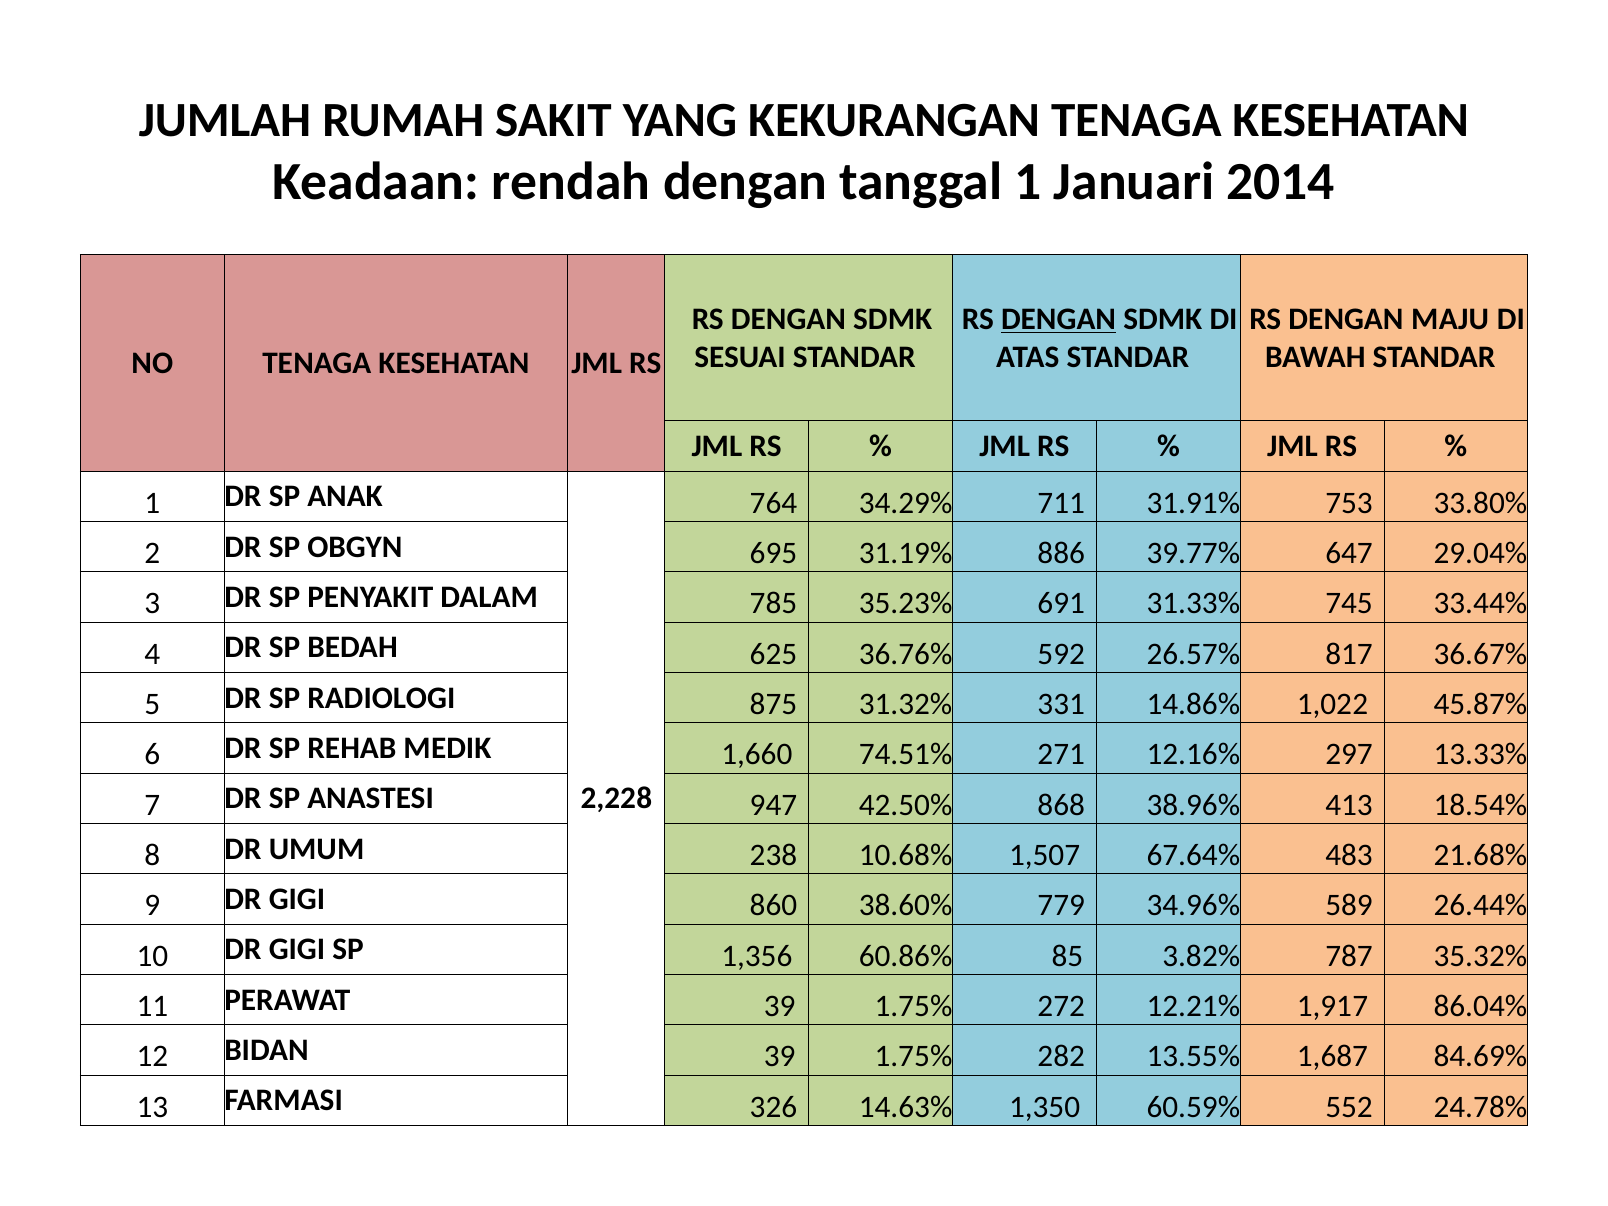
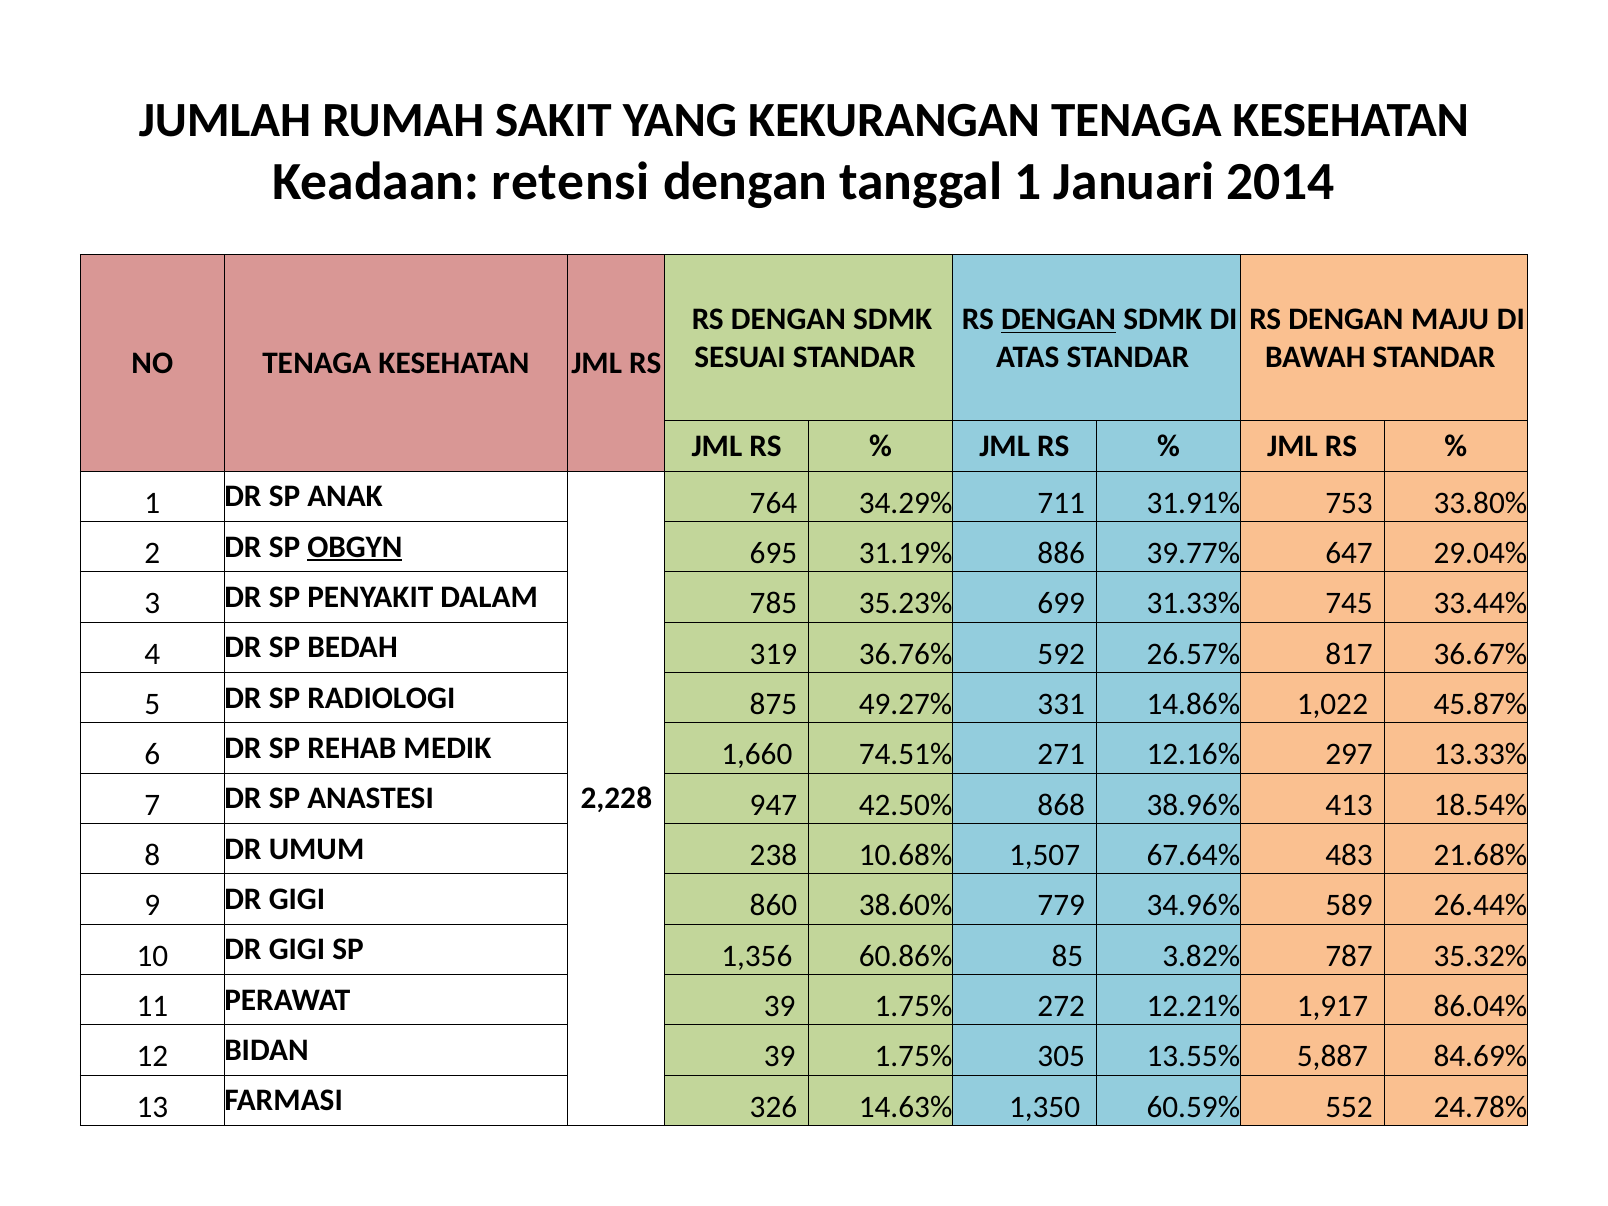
rendah: rendah -> retensi
OBGYN underline: none -> present
691: 691 -> 699
625: 625 -> 319
31.32%: 31.32% -> 49.27%
282: 282 -> 305
1,687: 1,687 -> 5,887
